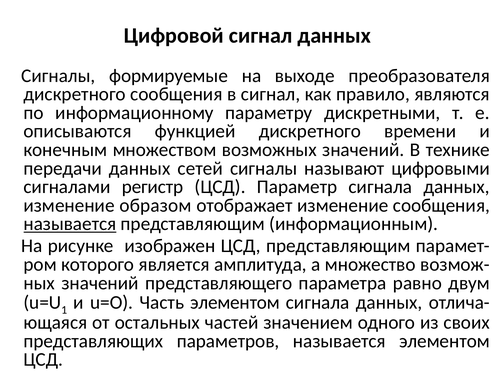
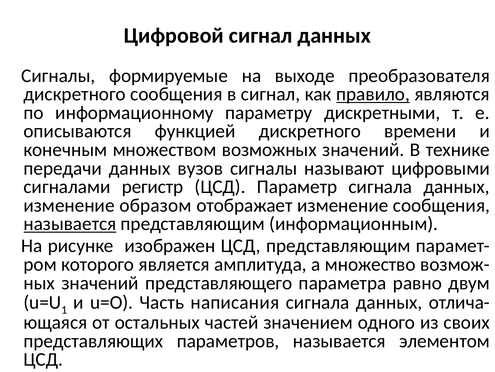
правило underline: none -> present
сетей: сетей -> вузов
Часть элементом: элементом -> написания
